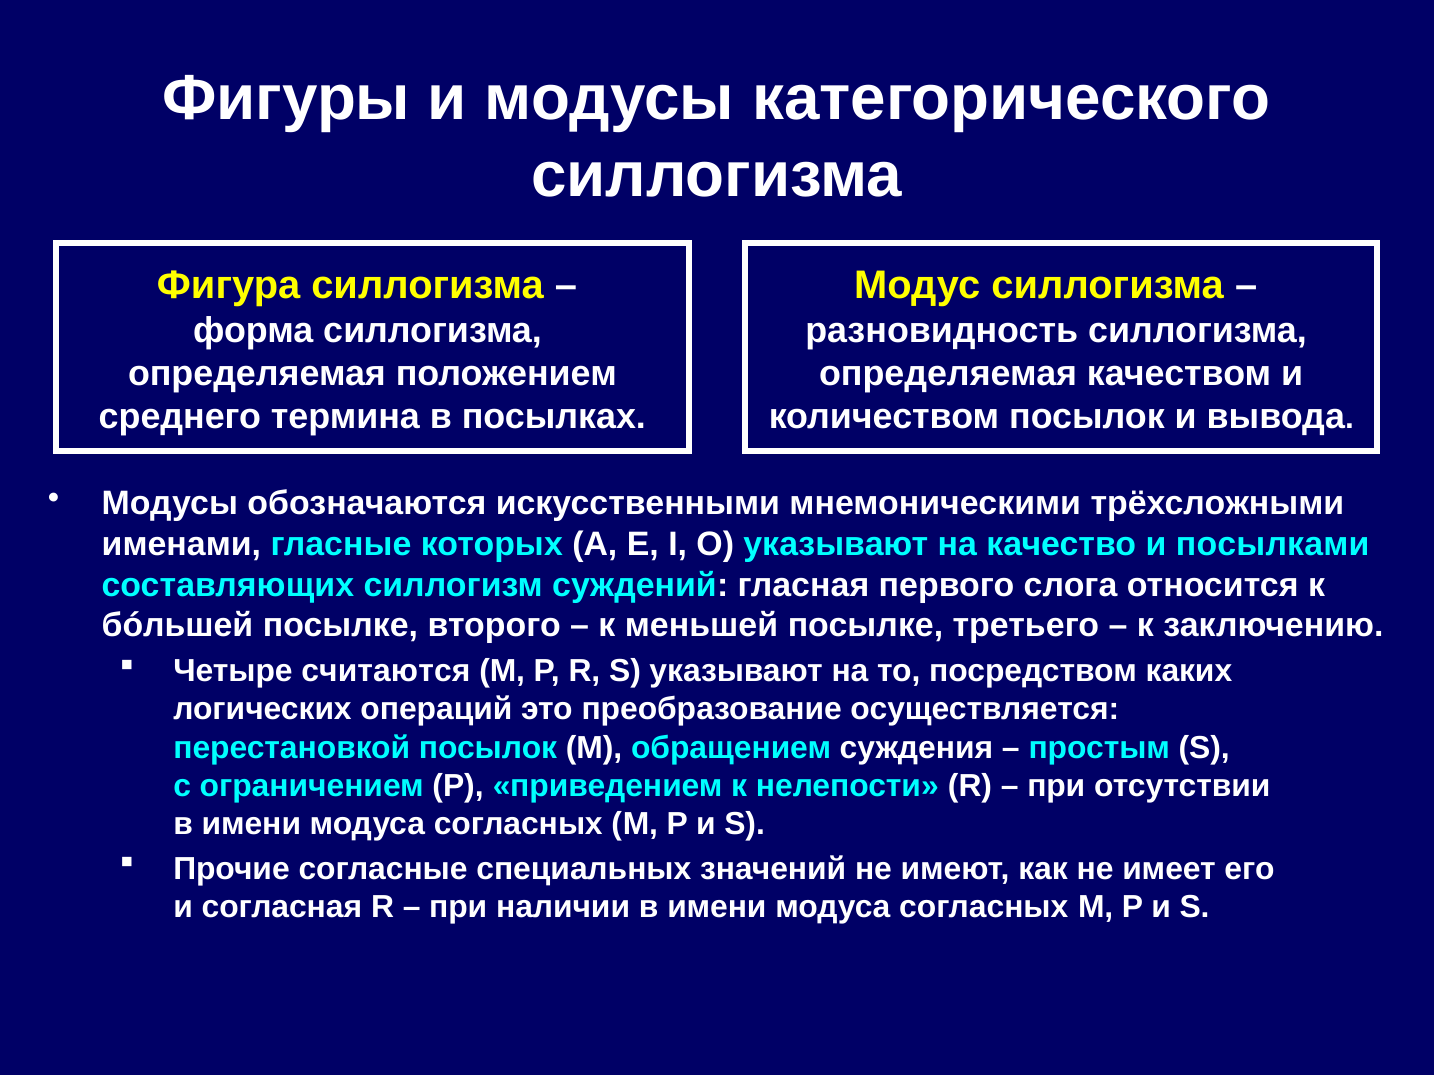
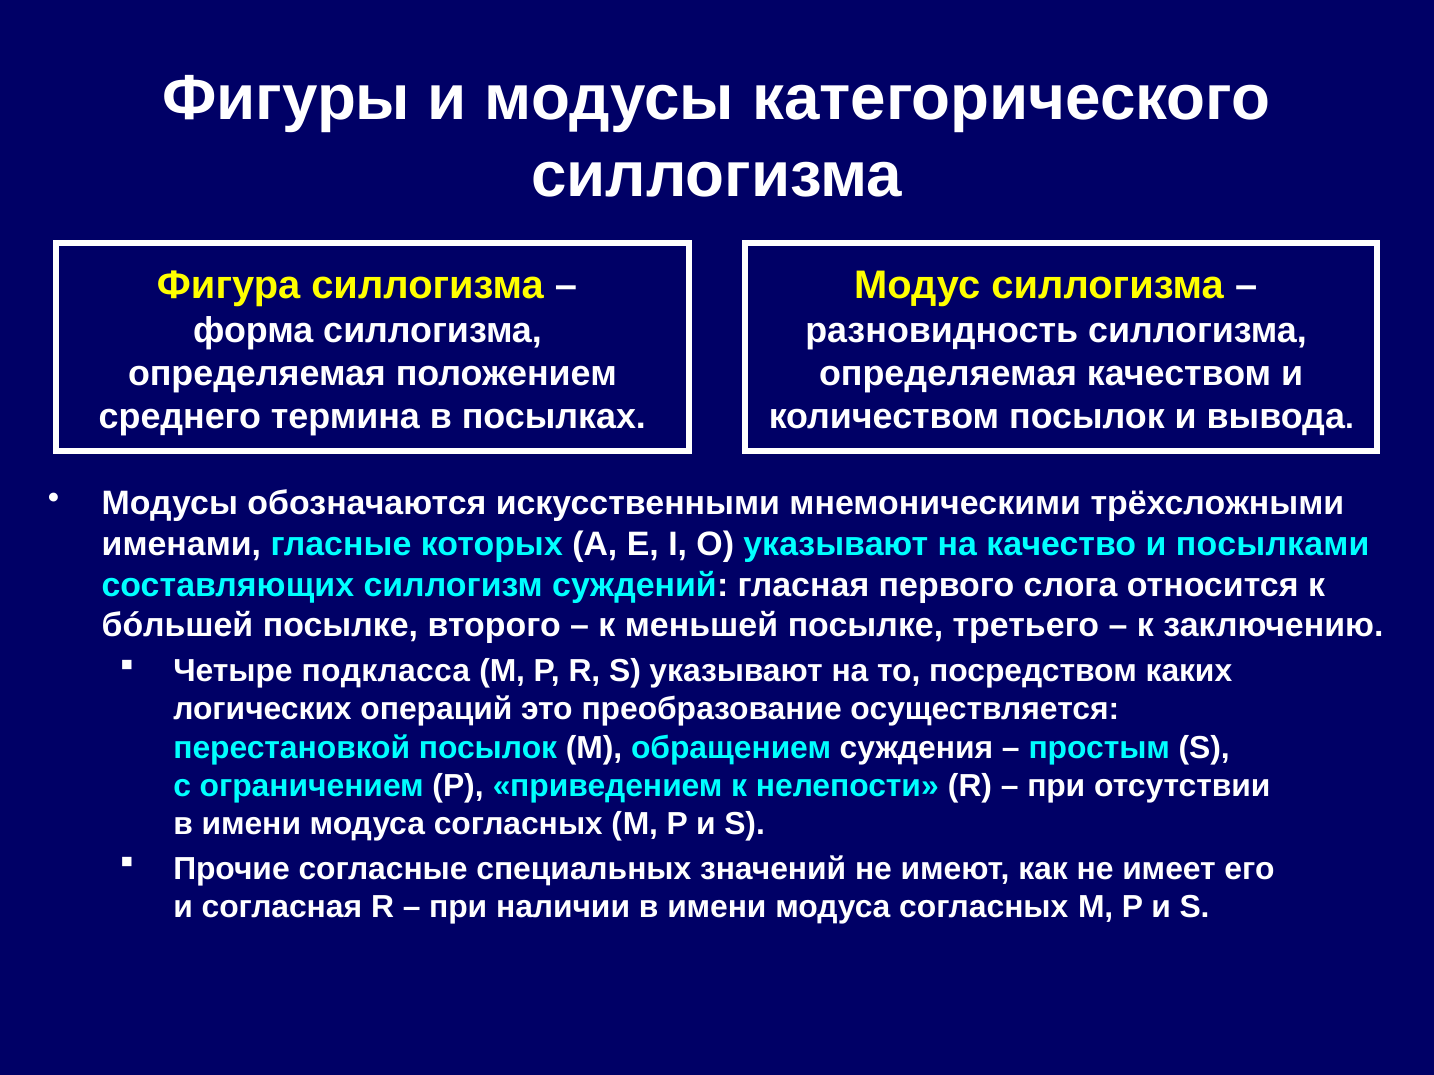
считаются: считаются -> подкласса
